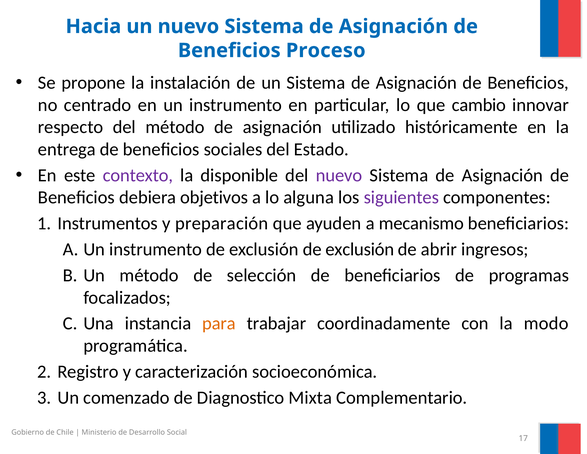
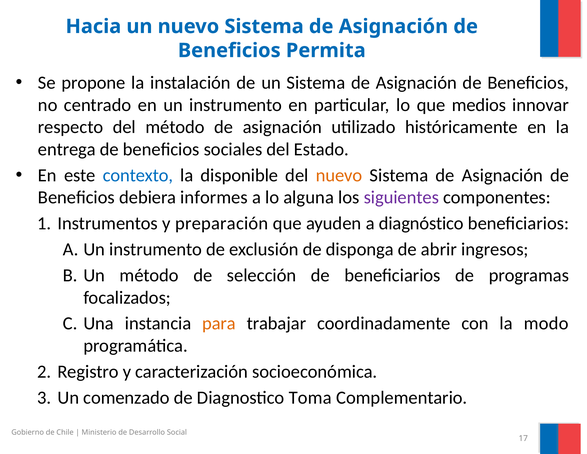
Proceso: Proceso -> Permita
cambio: cambio -> medios
contexto colour: purple -> blue
nuevo at (339, 175) colour: purple -> orange
objetivos: objetivos -> informes
mecanismo: mecanismo -> diagnóstico
exclusión de exclusión: exclusión -> disponga
Mixta: Mixta -> Toma
